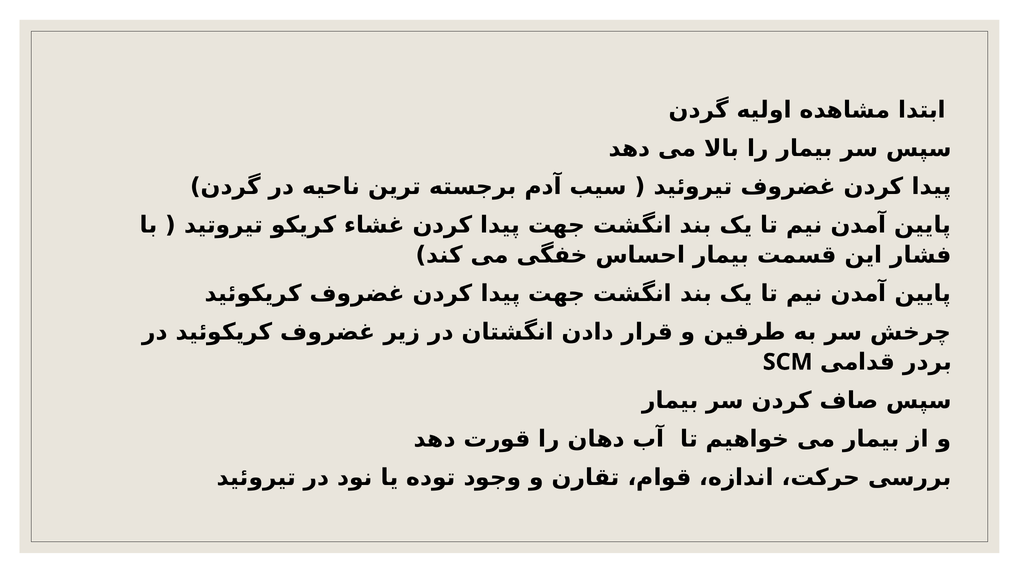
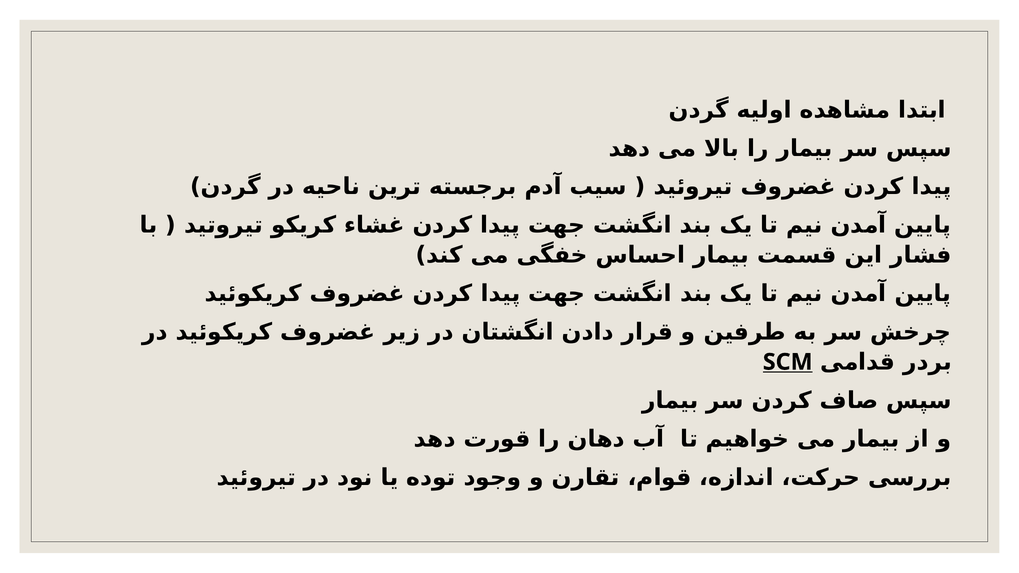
SCM underline: none -> present
